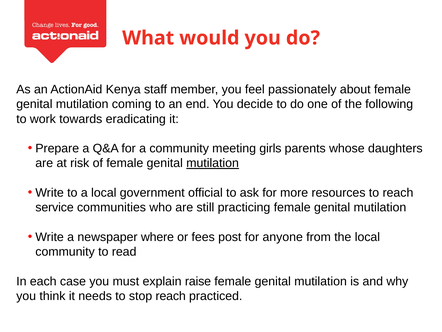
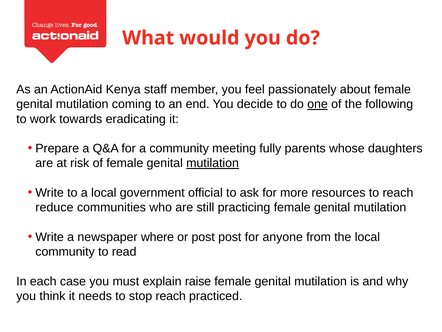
one underline: none -> present
girls: girls -> fully
service: service -> reduce
or fees: fees -> post
